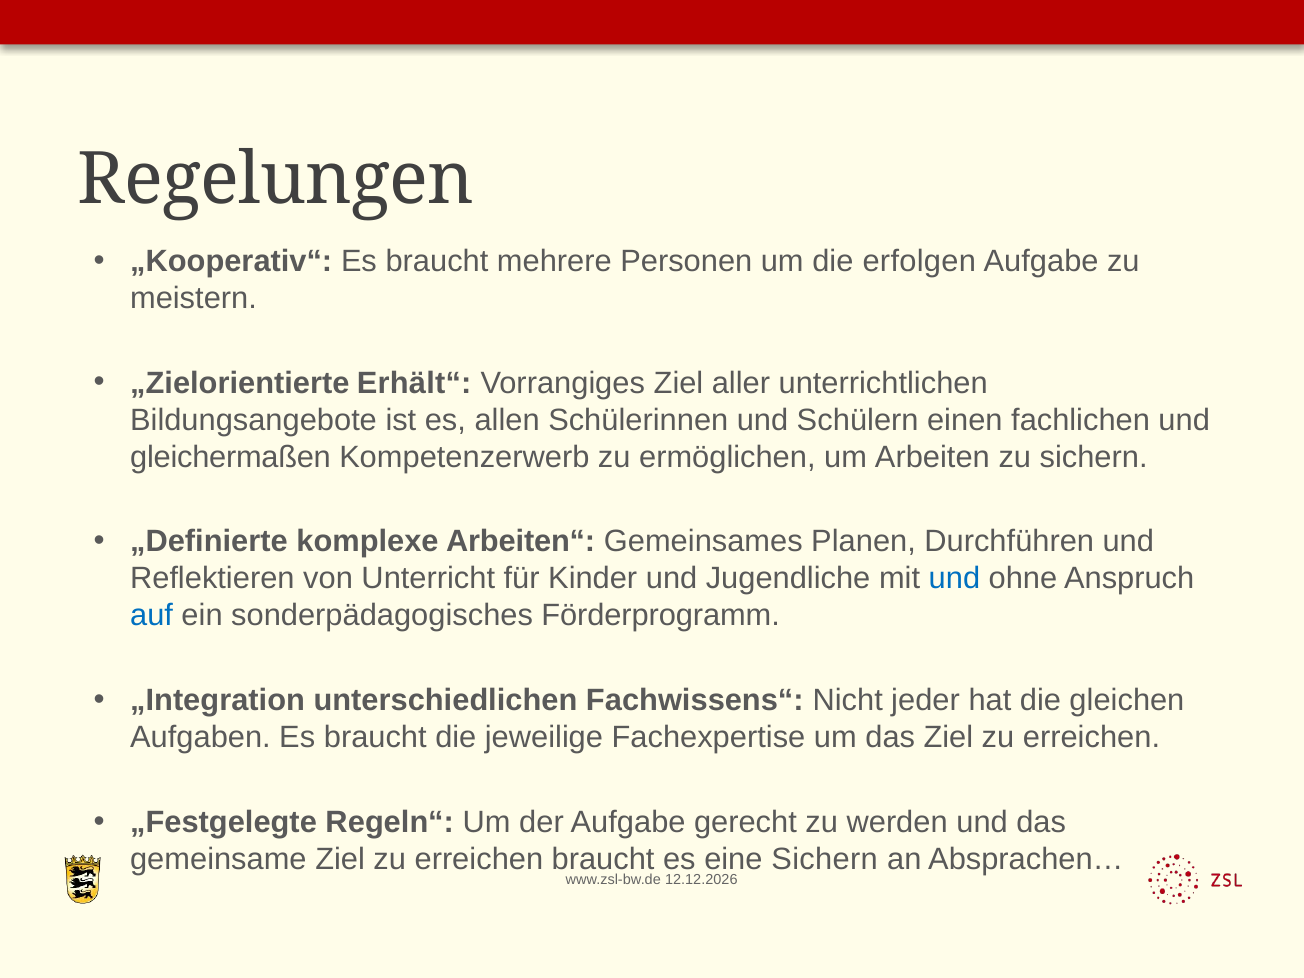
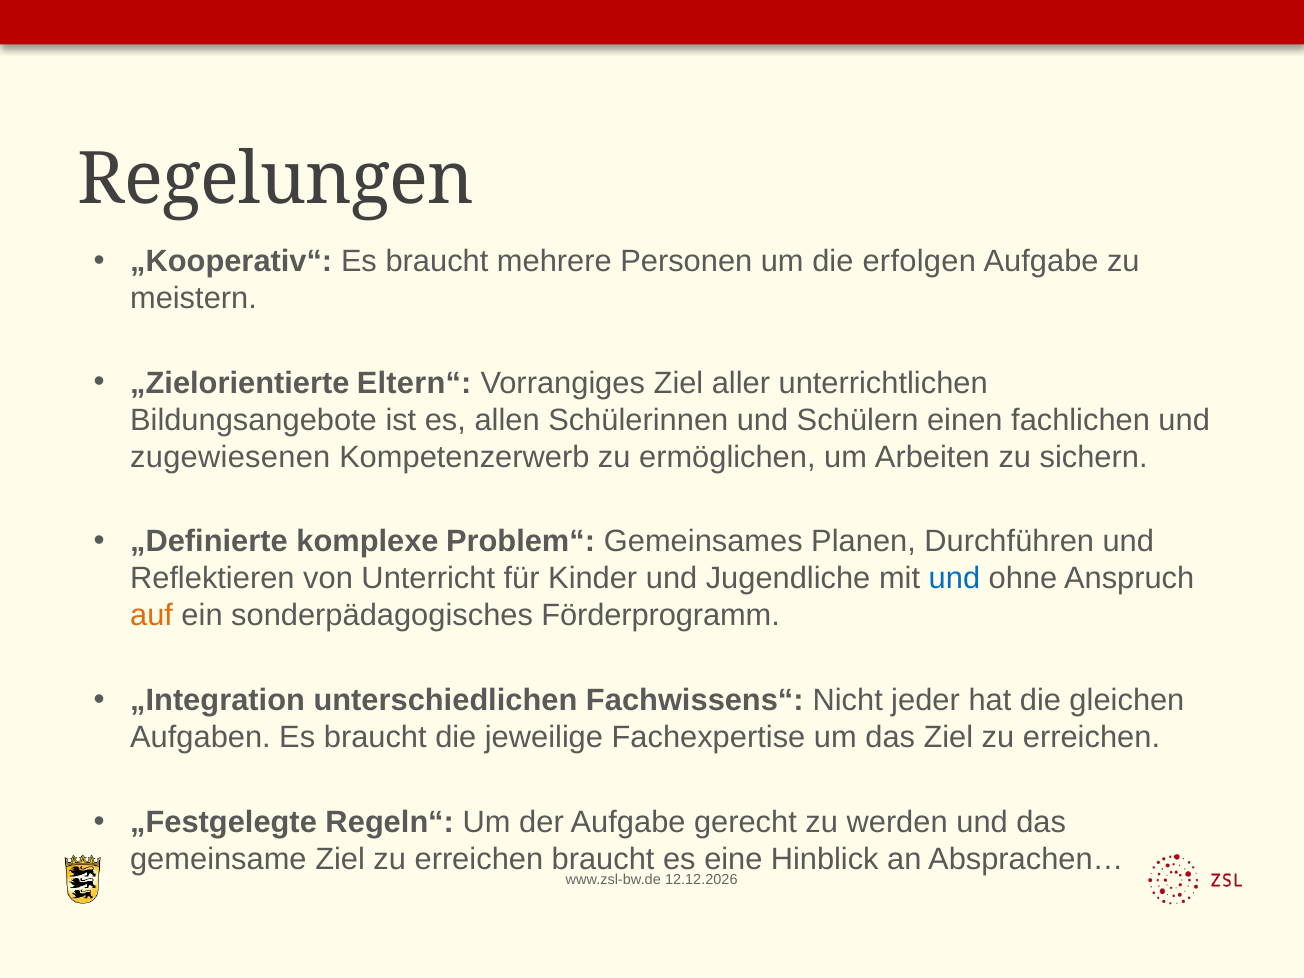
Erhält“: Erhält“ -> Eltern“
gleichermaßen: gleichermaßen -> zugewiesenen
Arbeiten“: Arbeiten“ -> Problem“
auf colour: blue -> orange
eine Sichern: Sichern -> Hinblick
